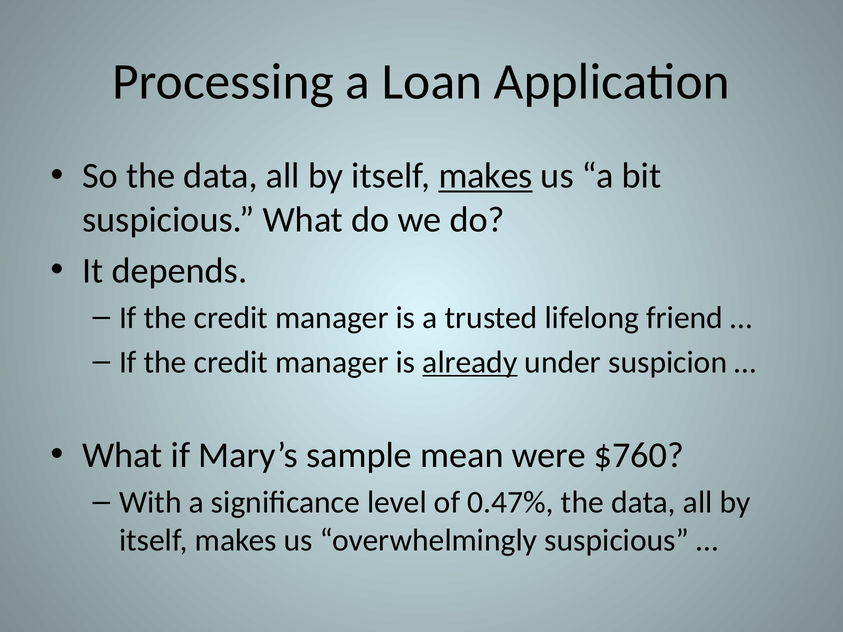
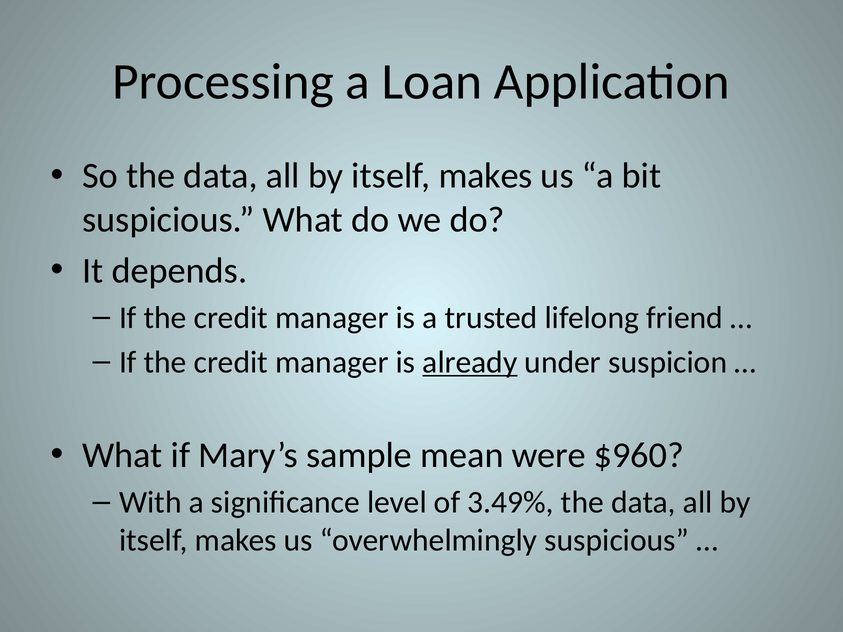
makes at (486, 176) underline: present -> none
$760: $760 -> $960
0.47%: 0.47% -> 3.49%
